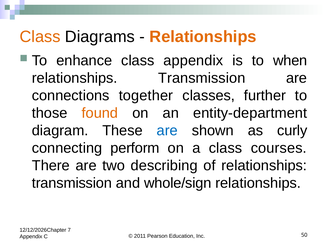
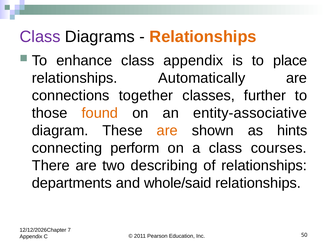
Class at (40, 37) colour: orange -> purple
when: when -> place
Transmission at (202, 78): Transmission -> Automatically
entity-department: entity-department -> entity-associative
are at (167, 130) colour: blue -> orange
curly: curly -> hints
transmission at (72, 183): transmission -> departments
whole/sign: whole/sign -> whole/said
